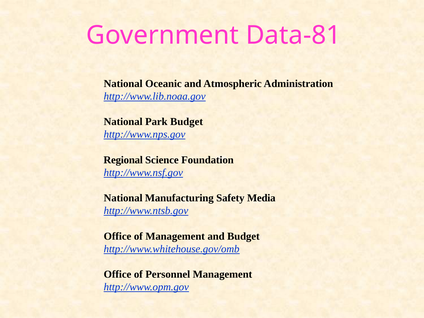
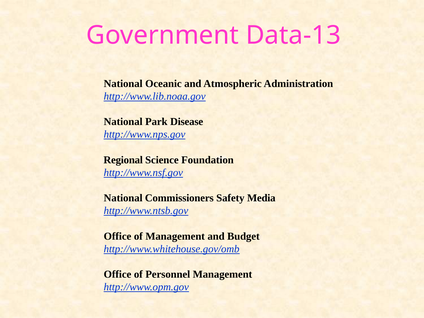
Data-81: Data-81 -> Data-13
Park Budget: Budget -> Disease
Manufacturing: Manufacturing -> Commissioners
